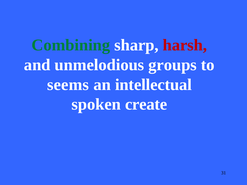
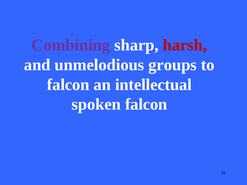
Combining colour: green -> purple
seems at (68, 85): seems -> falcon
spoken create: create -> falcon
